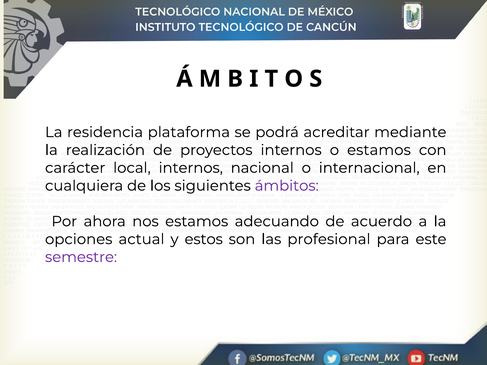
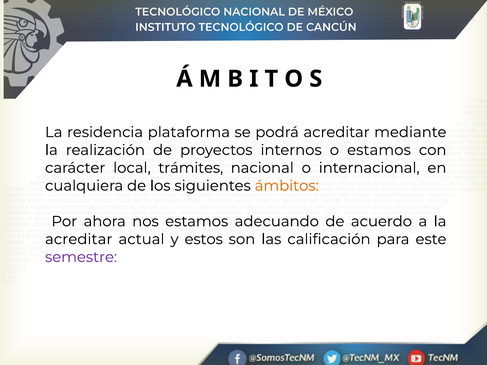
local internos: internos -> trámites
ámbitos colour: purple -> orange
opciones at (79, 239): opciones -> acreditar
profesional: profesional -> calificación
